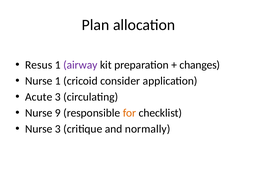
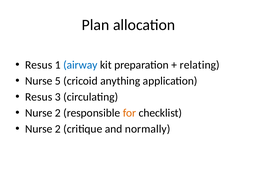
airway colour: purple -> blue
changes: changes -> relating
Nurse 1: 1 -> 5
consider: consider -> anything
Acute at (39, 97): Acute -> Resus
9 at (58, 113): 9 -> 2
3 at (58, 129): 3 -> 2
